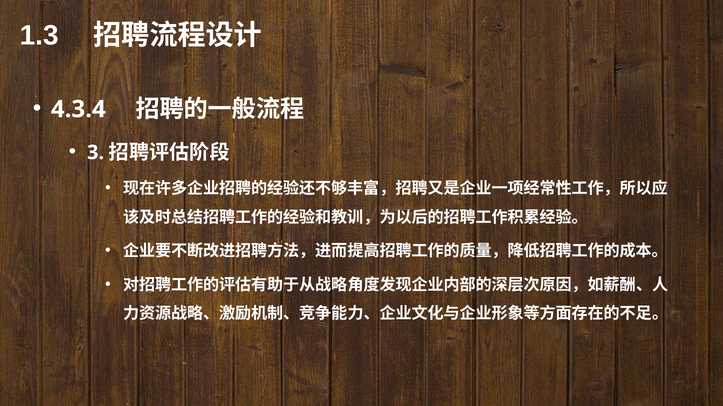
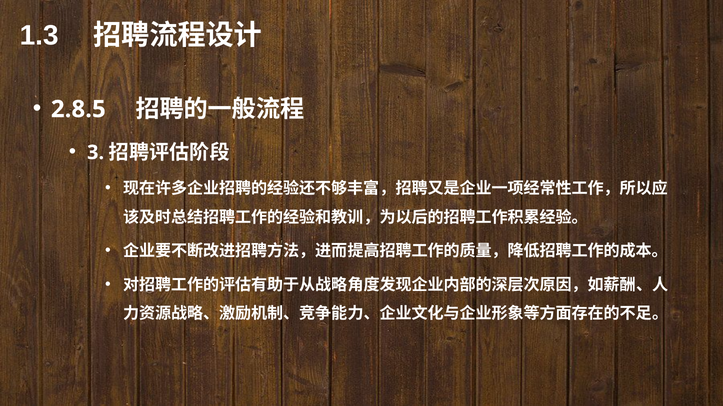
4.3.4: 4.3.4 -> 2.8.5
